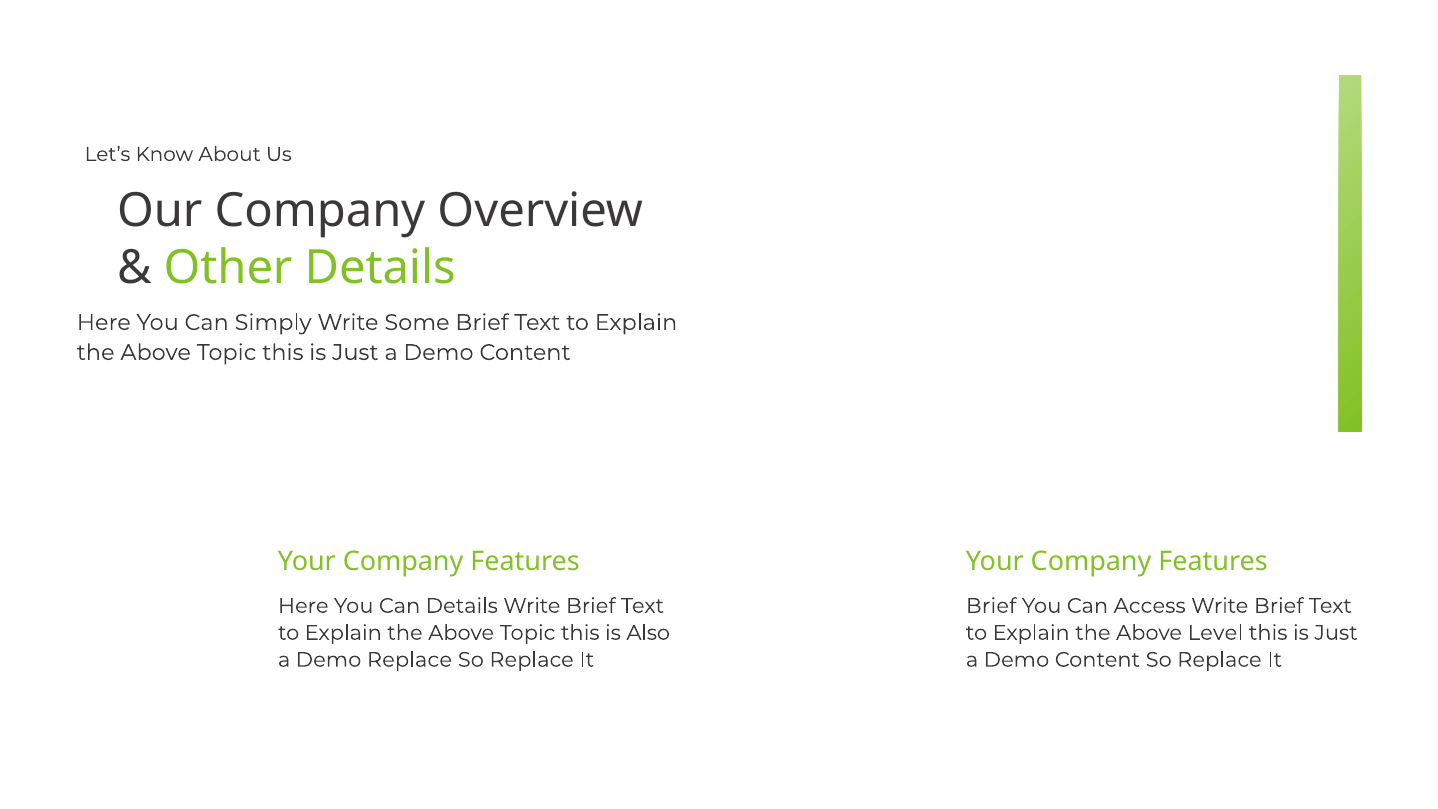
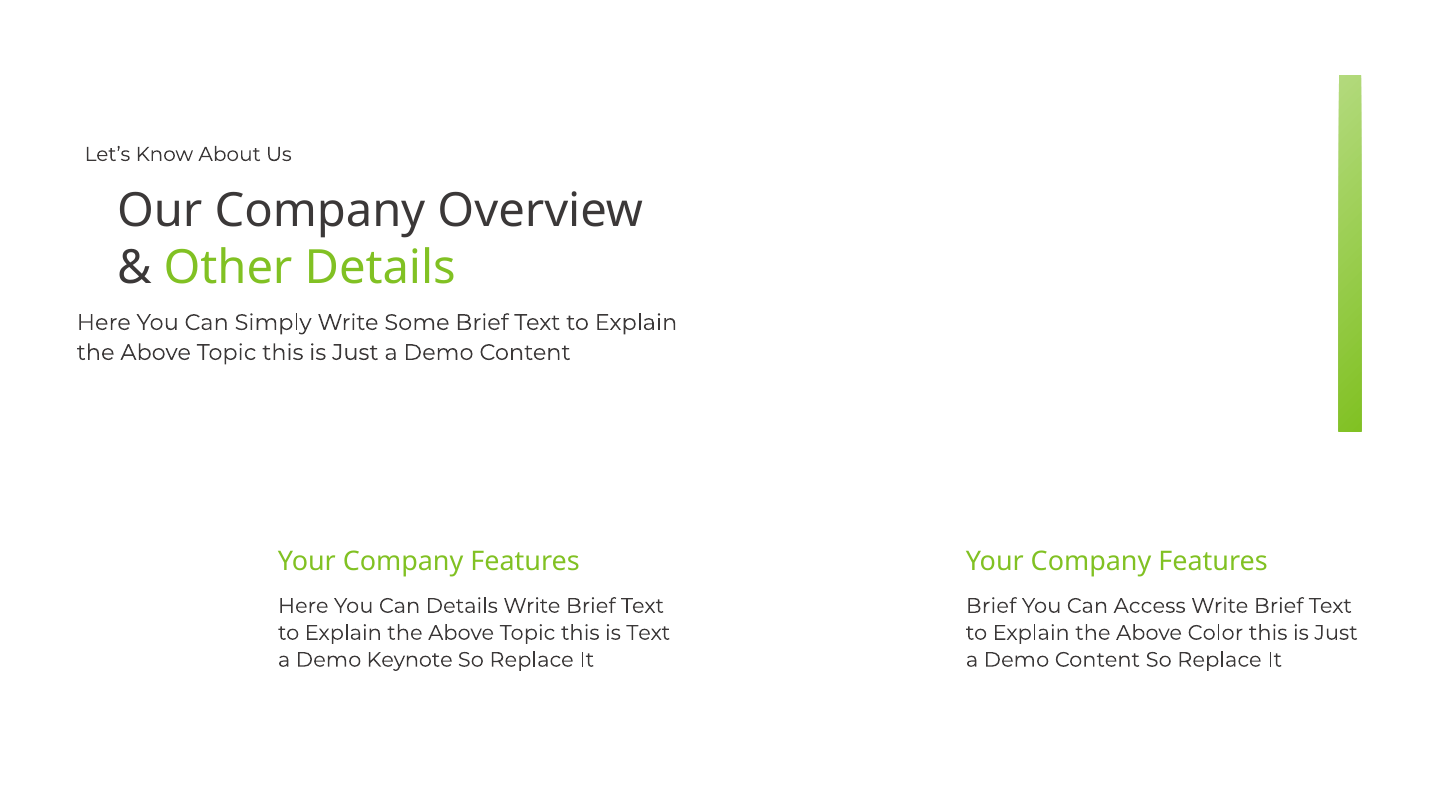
is Also: Also -> Text
Level: Level -> Color
Demo Replace: Replace -> Keynote
